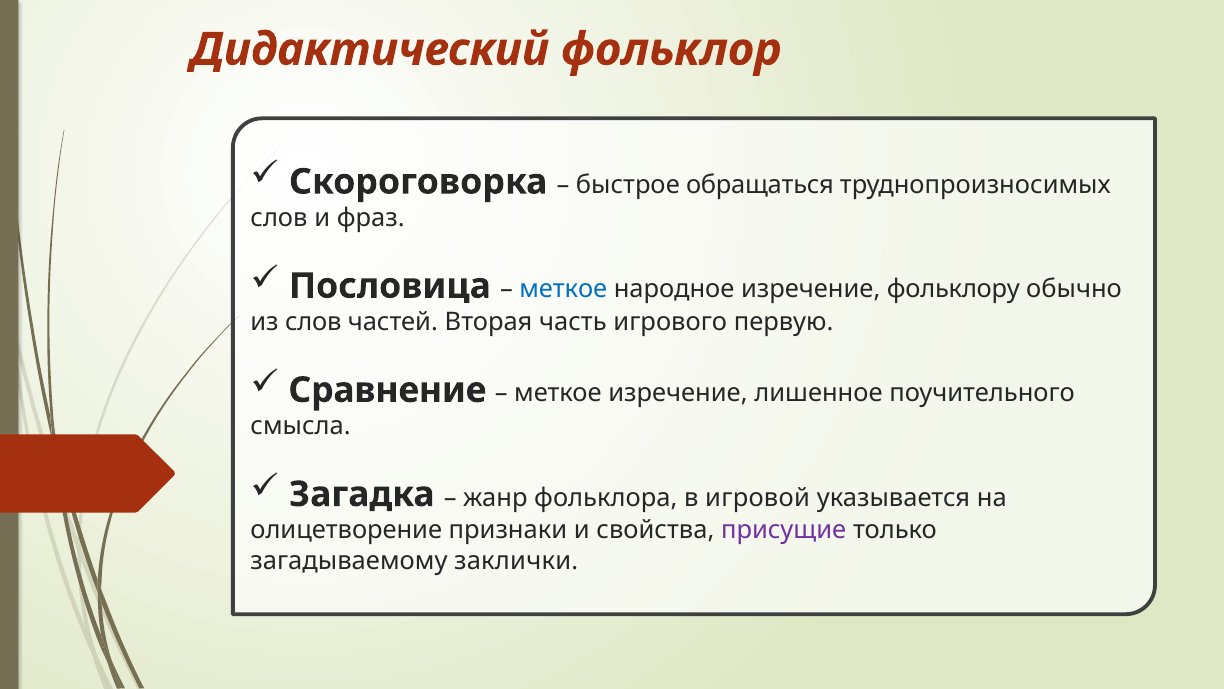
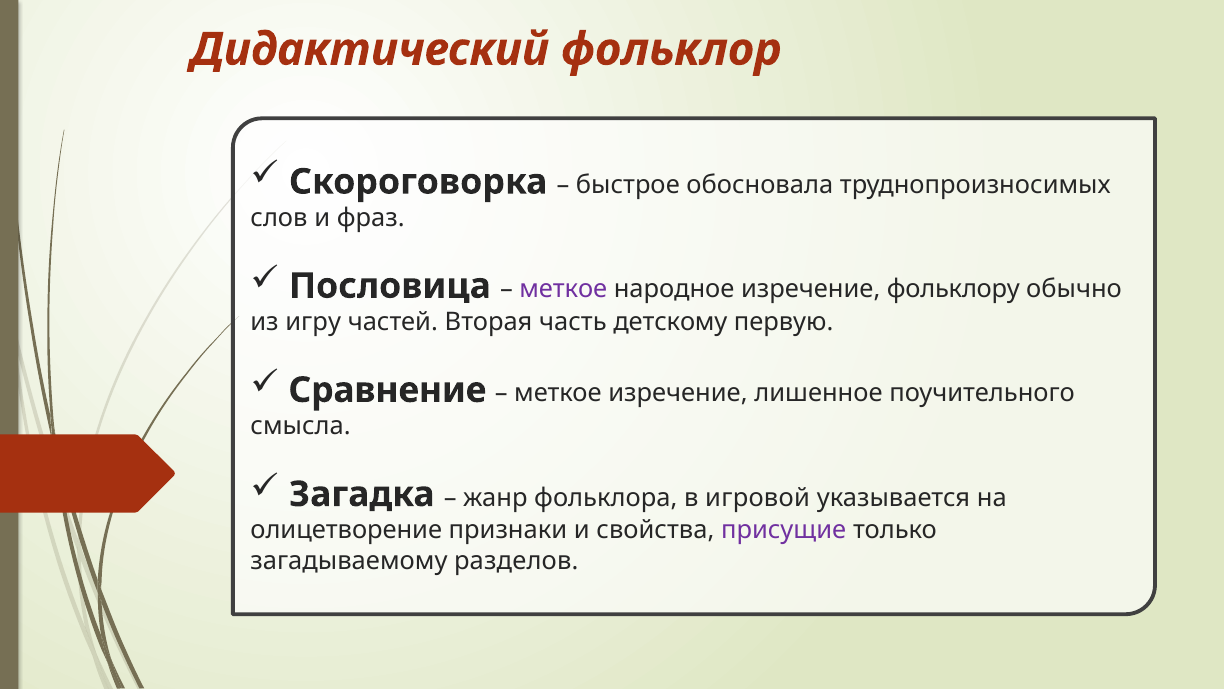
обращаться: обращаться -> обосновала
меткое at (563, 289) colour: blue -> purple
из слов: слов -> игру
игрового: игрового -> детскому
заклички: заклички -> разделов
